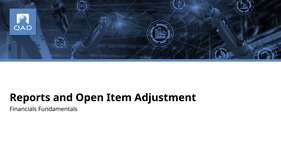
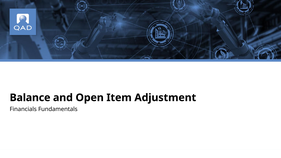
Reports: Reports -> Balance
